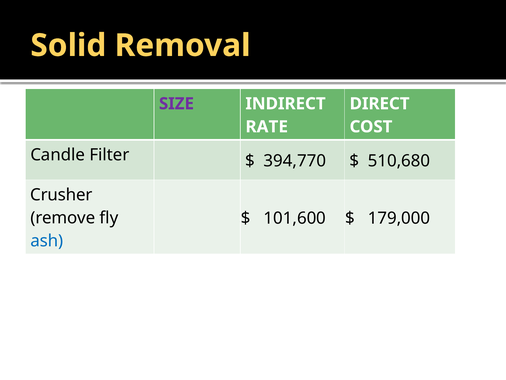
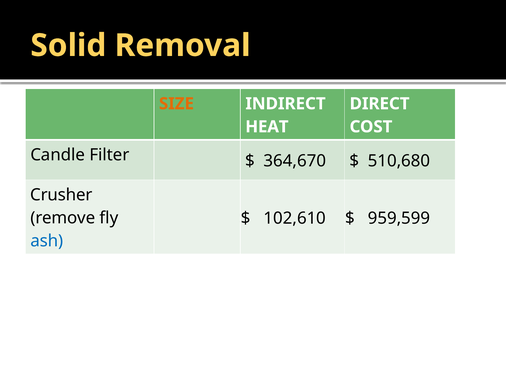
SIZE colour: purple -> orange
RATE: RATE -> HEAT
394,770: 394,770 -> 364,670
101,600: 101,600 -> 102,610
179,000: 179,000 -> 959,599
